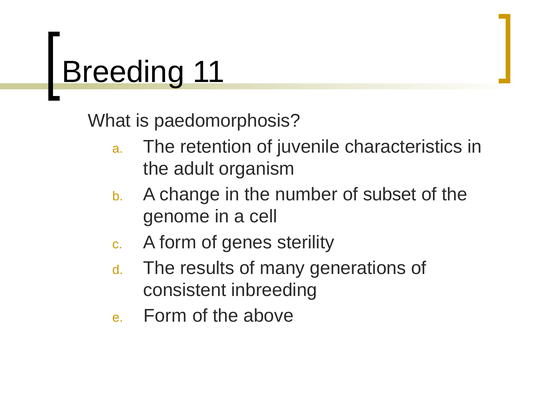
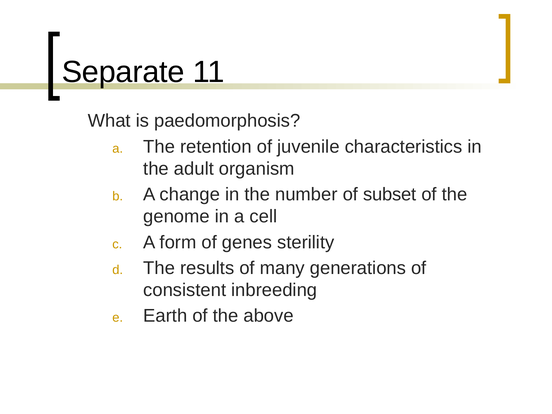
Breeding: Breeding -> Separate
Form at (165, 316): Form -> Earth
